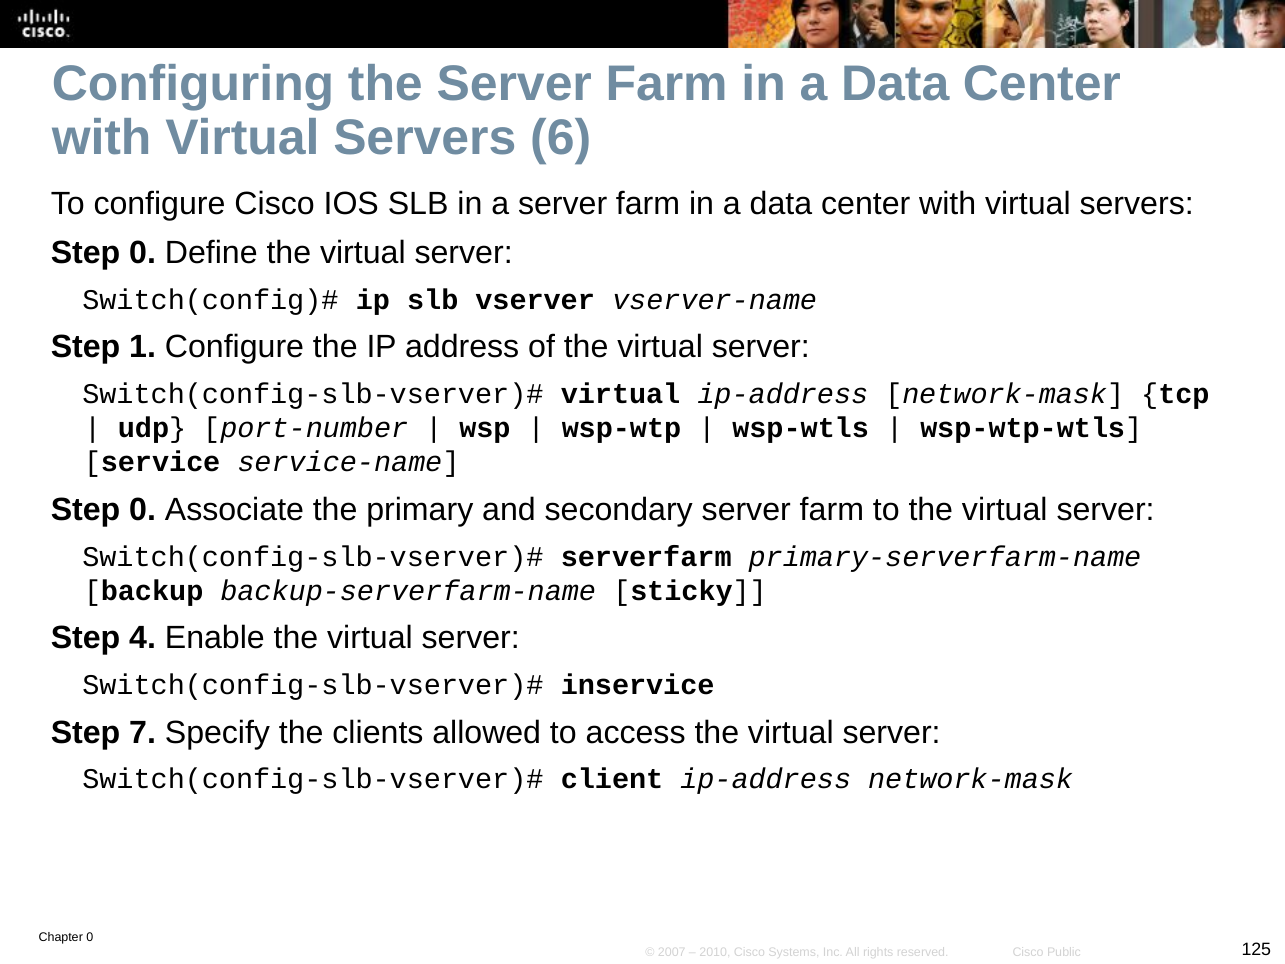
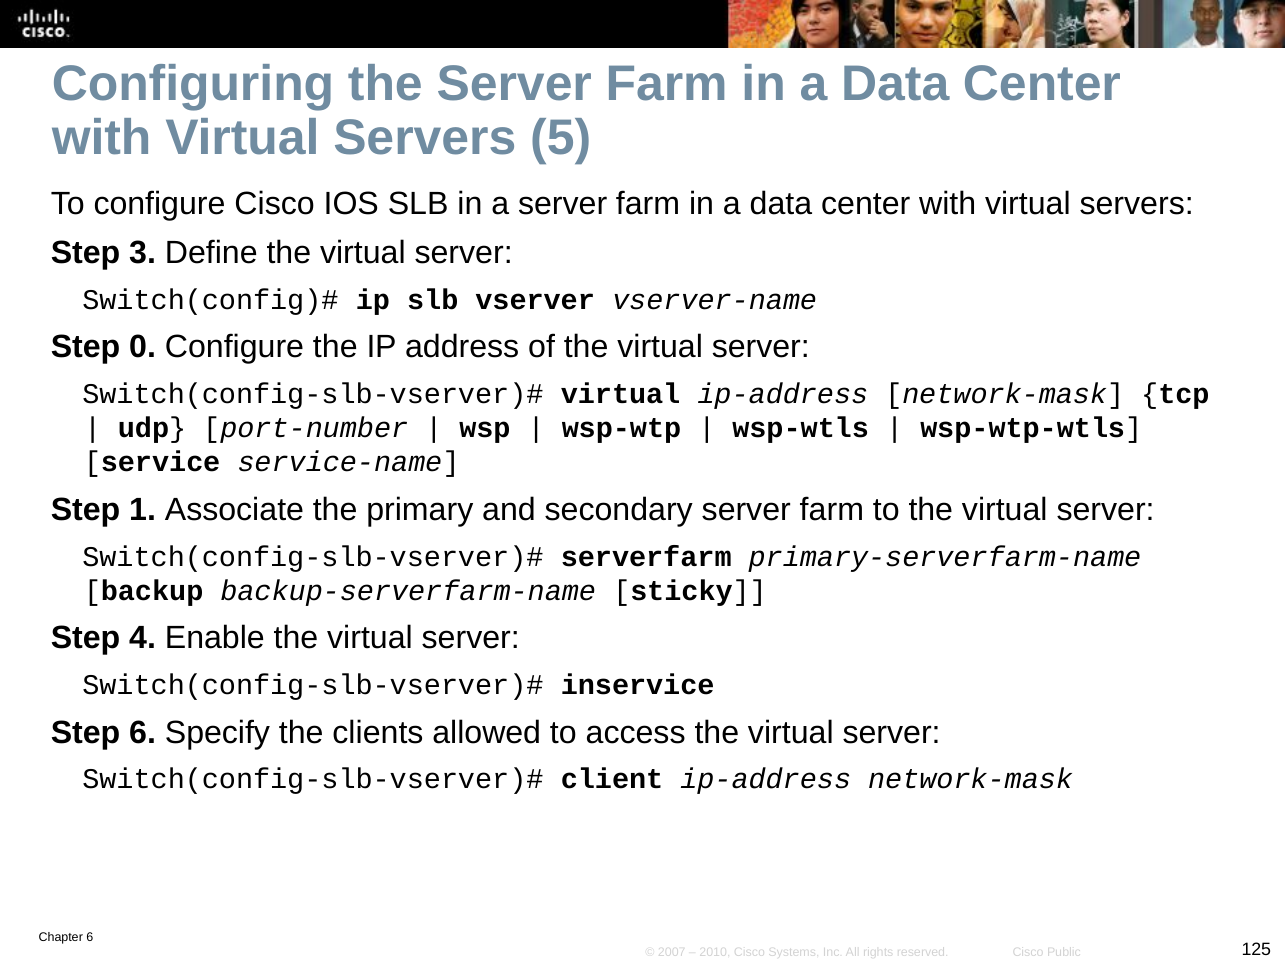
6: 6 -> 5
0 at (142, 253): 0 -> 3
1: 1 -> 0
0 at (142, 510): 0 -> 1
Step 7: 7 -> 6
0 at (90, 937): 0 -> 6
